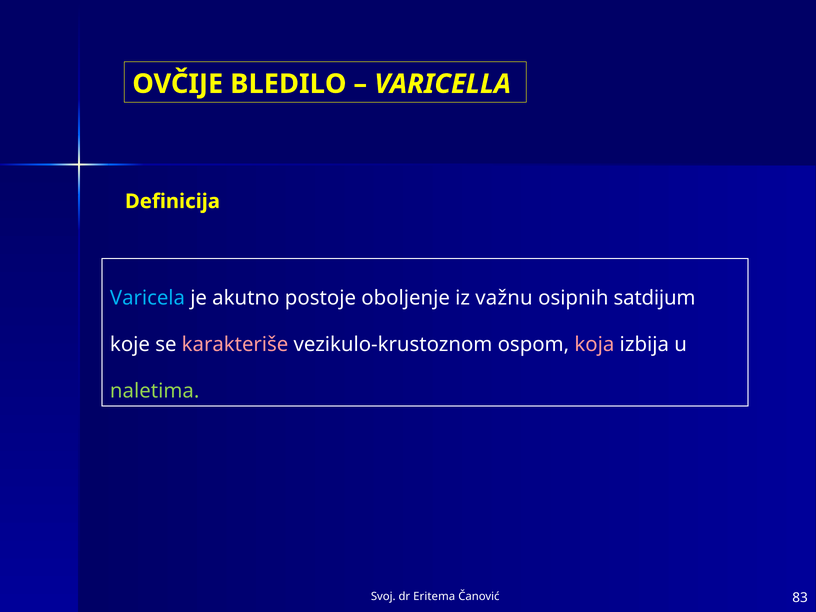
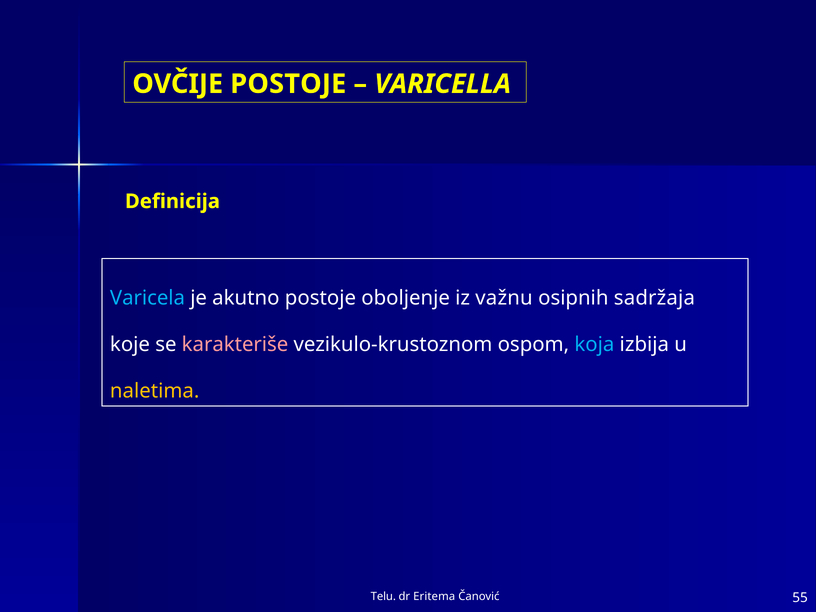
OVČIJE BLEDILO: BLEDILO -> POSTOJE
satdijum: satdijum -> sadržaja
koja colour: pink -> light blue
naletima colour: light green -> yellow
Svoj: Svoj -> Telu
83: 83 -> 55
